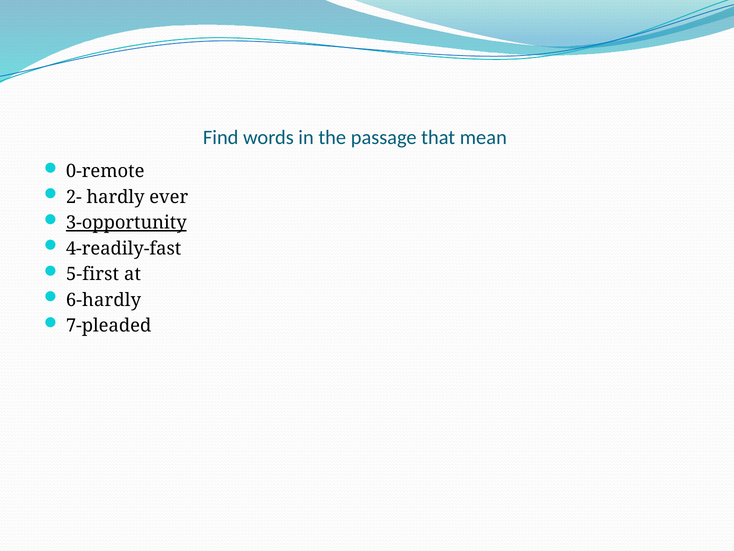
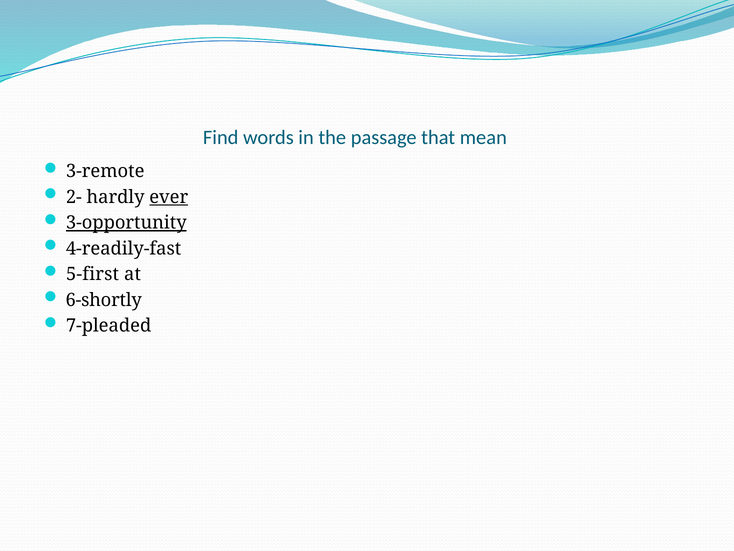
0-remote: 0-remote -> 3-remote
ever underline: none -> present
6-hardly: 6-hardly -> 6-shortly
